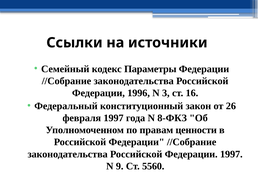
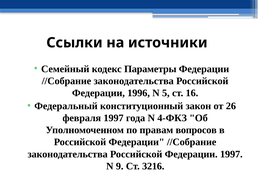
3: 3 -> 5
8-ФКЗ: 8-ФКЗ -> 4-ФКЗ
ценности: ценности -> вопросов
5560: 5560 -> 3216
